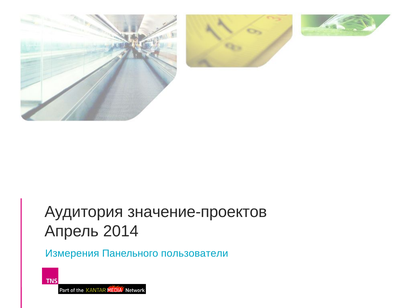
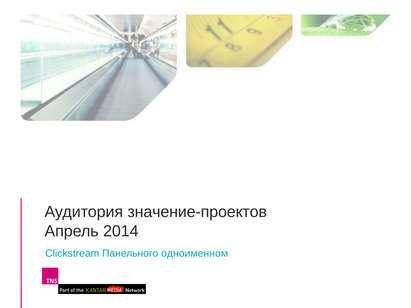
Измерения: Измерения -> Clickstream
пользователи: пользователи -> одноименном
